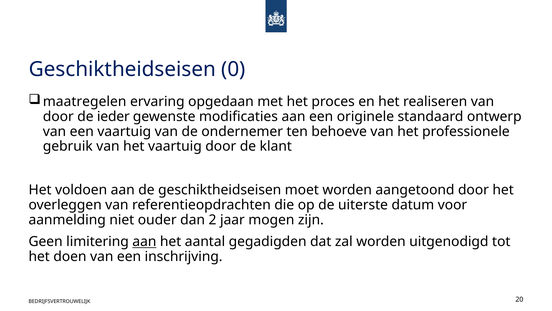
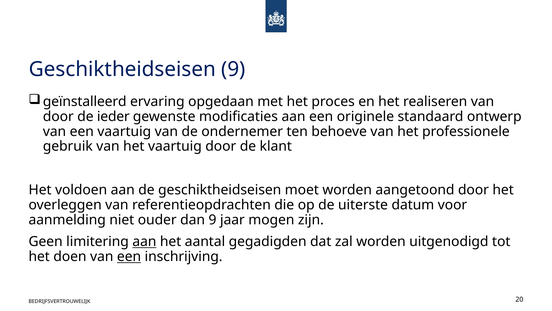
Geschiktheidseisen 0: 0 -> 9
maatregelen: maatregelen -> geïnstalleerd
dan 2: 2 -> 9
een at (129, 256) underline: none -> present
